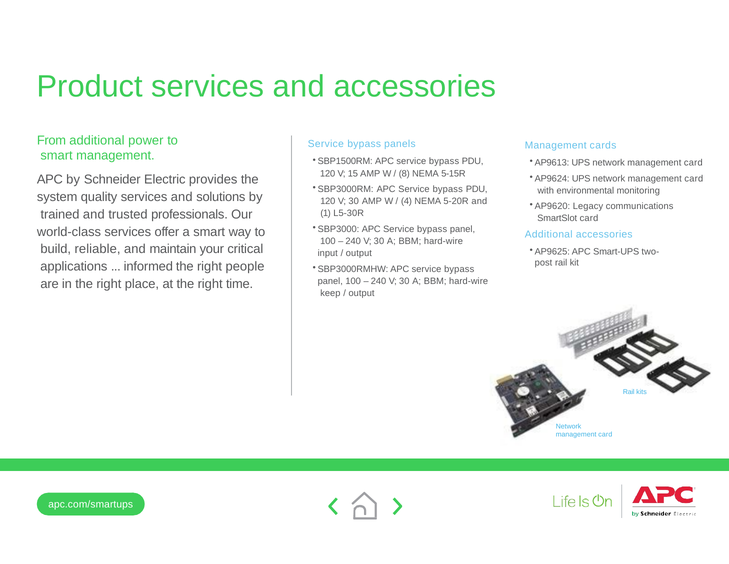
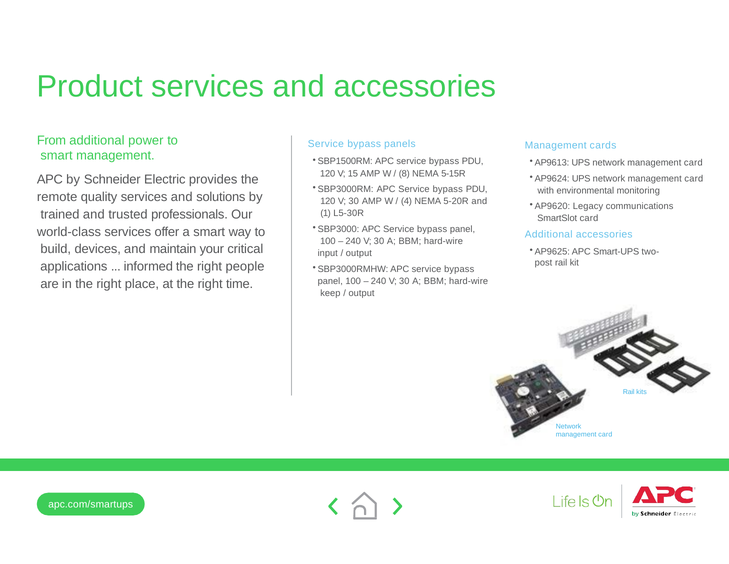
system: system -> remote
reliable: reliable -> devices
